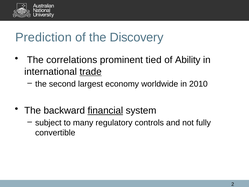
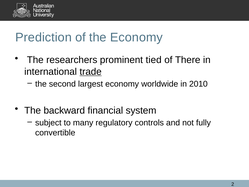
the Discovery: Discovery -> Economy
correlations: correlations -> researchers
Ability: Ability -> There
financial underline: present -> none
